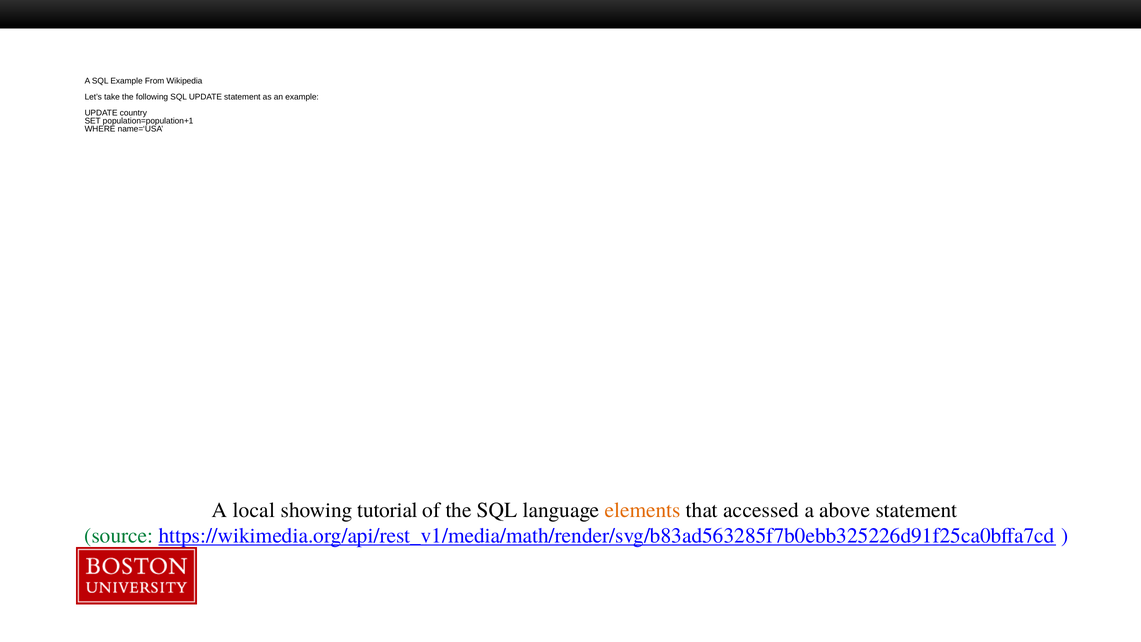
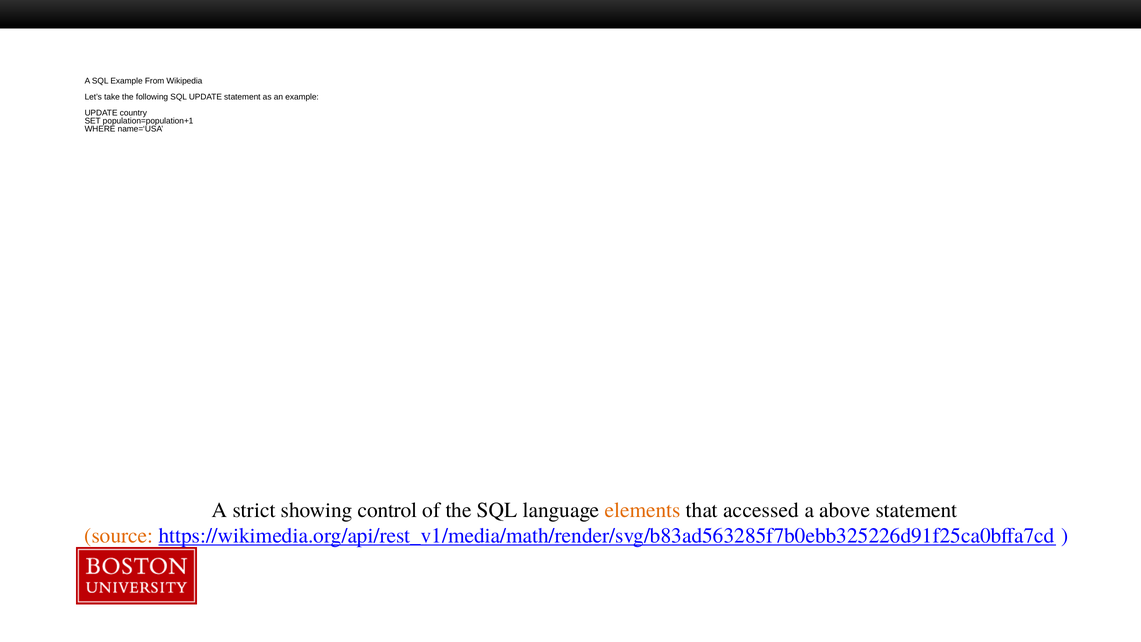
local: local -> strict
tutorial: tutorial -> control
source colour: green -> orange
